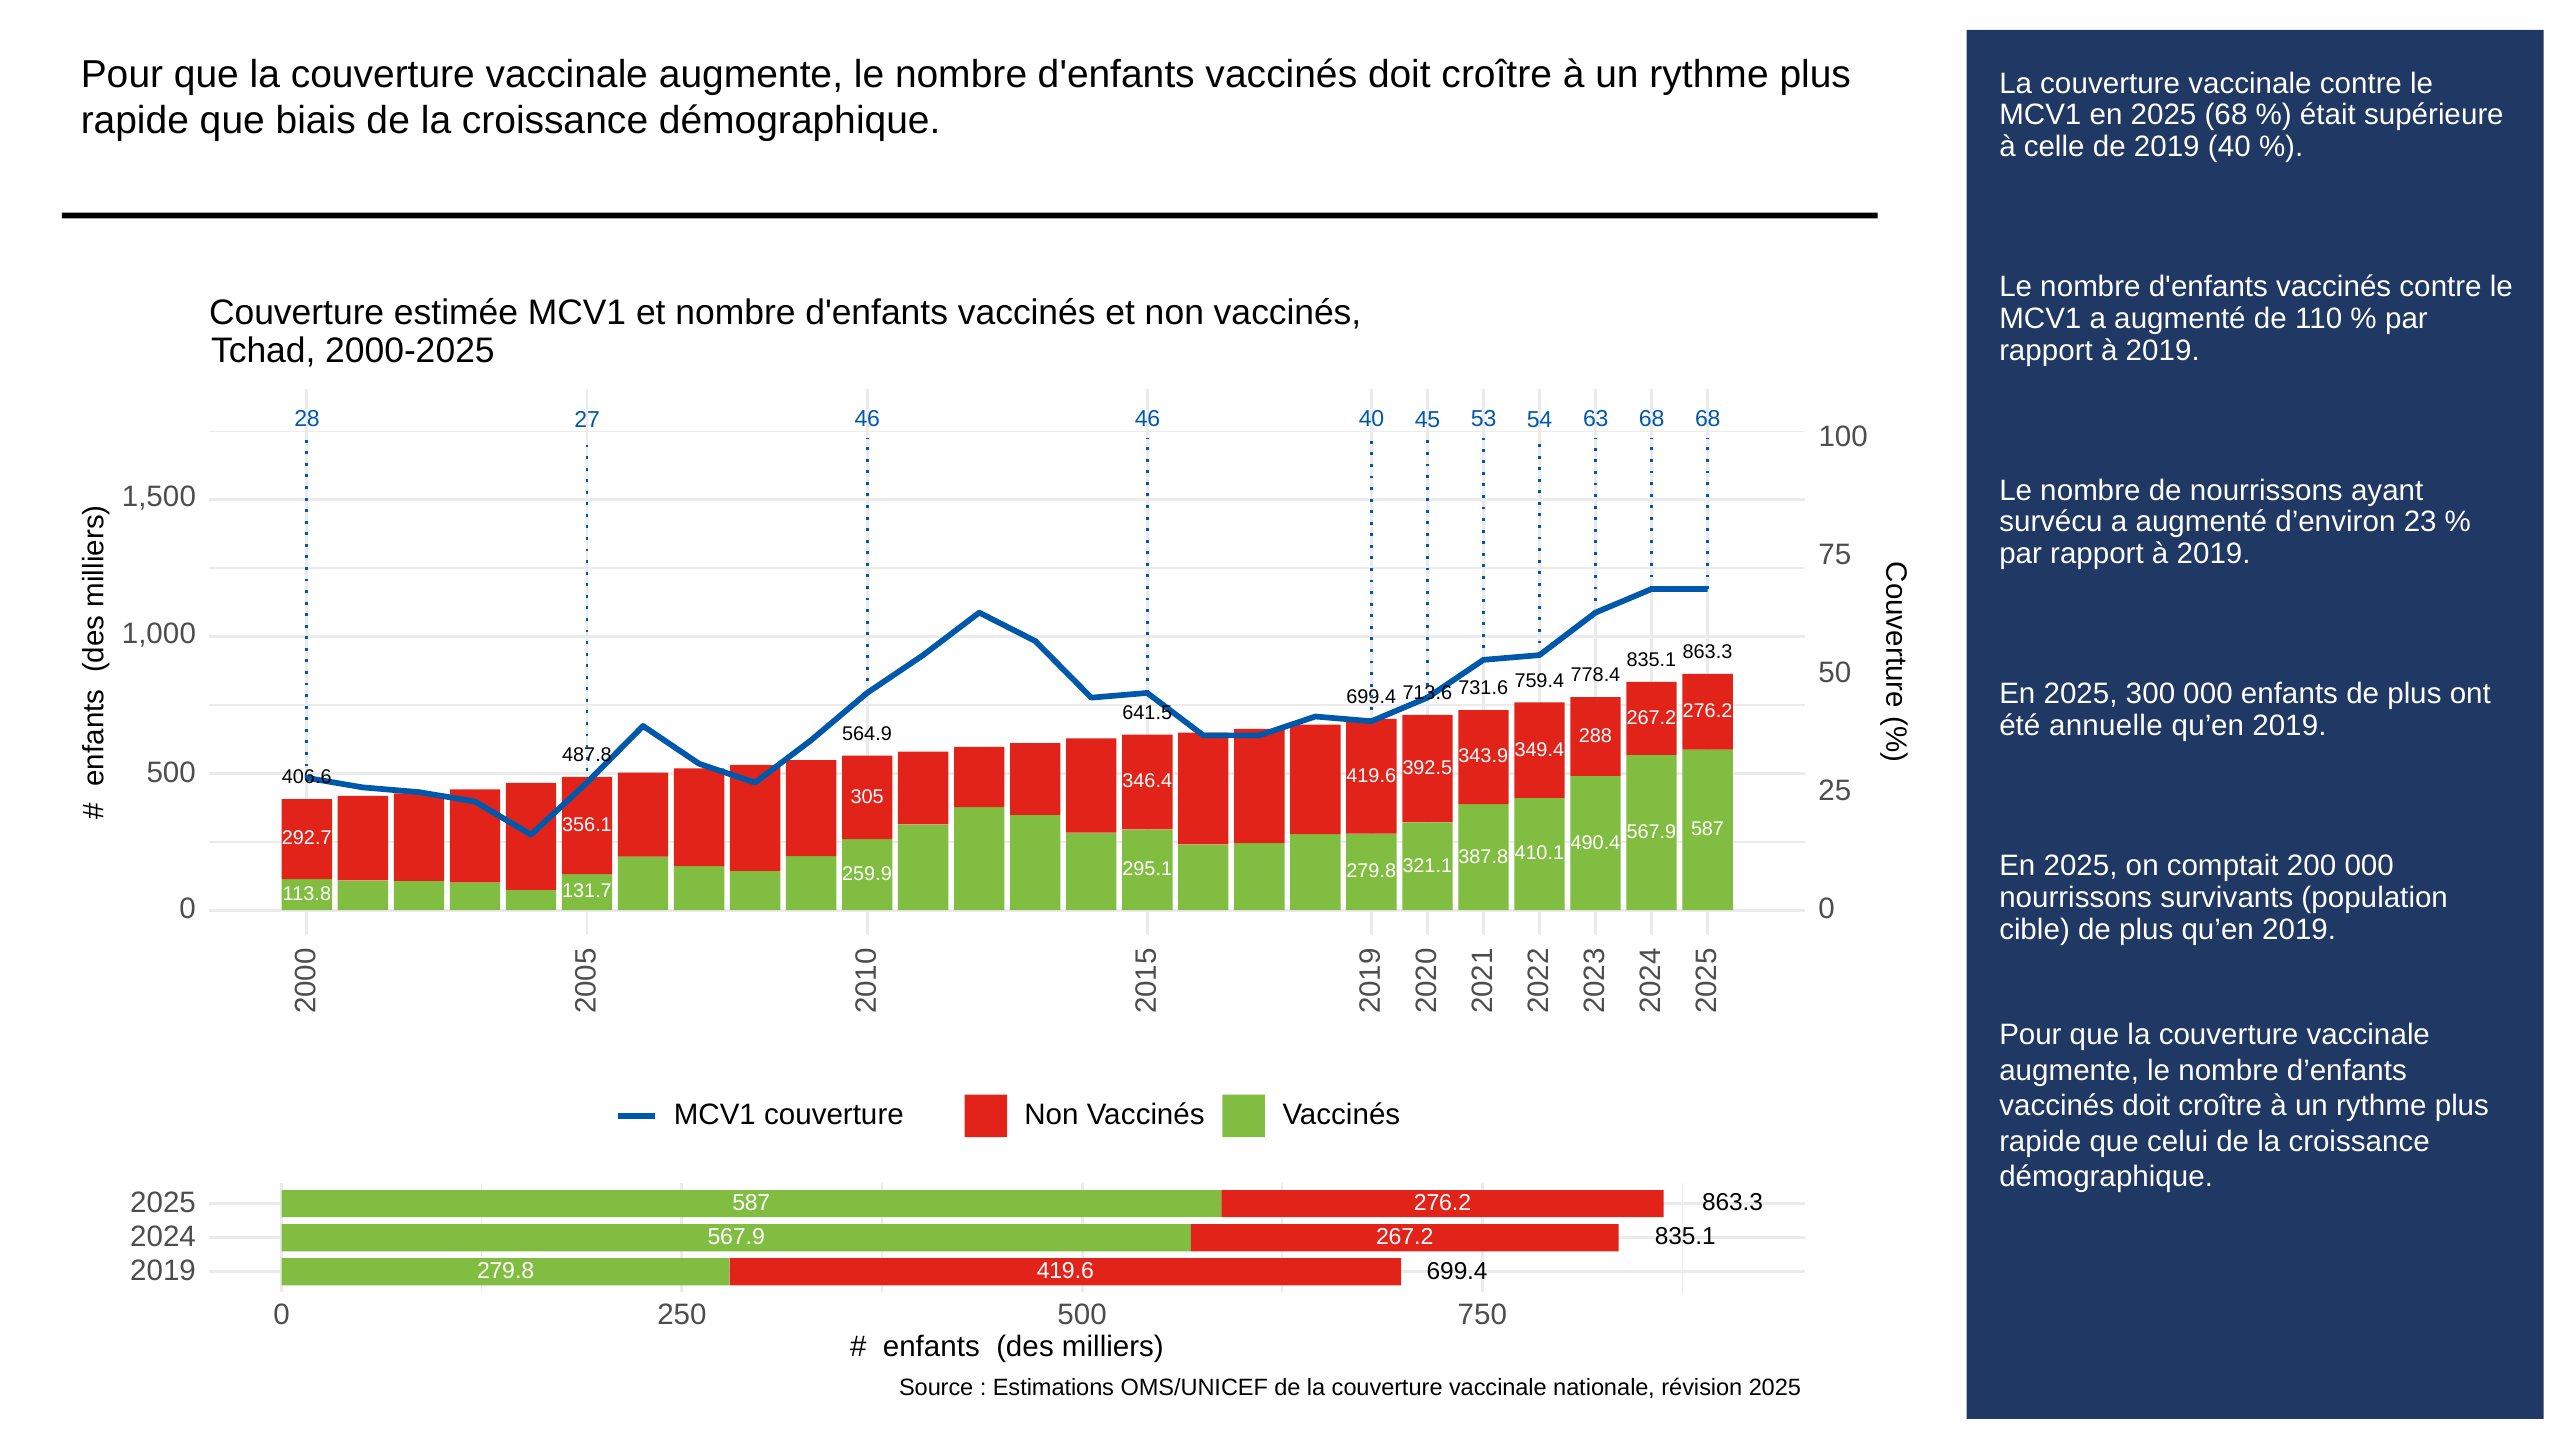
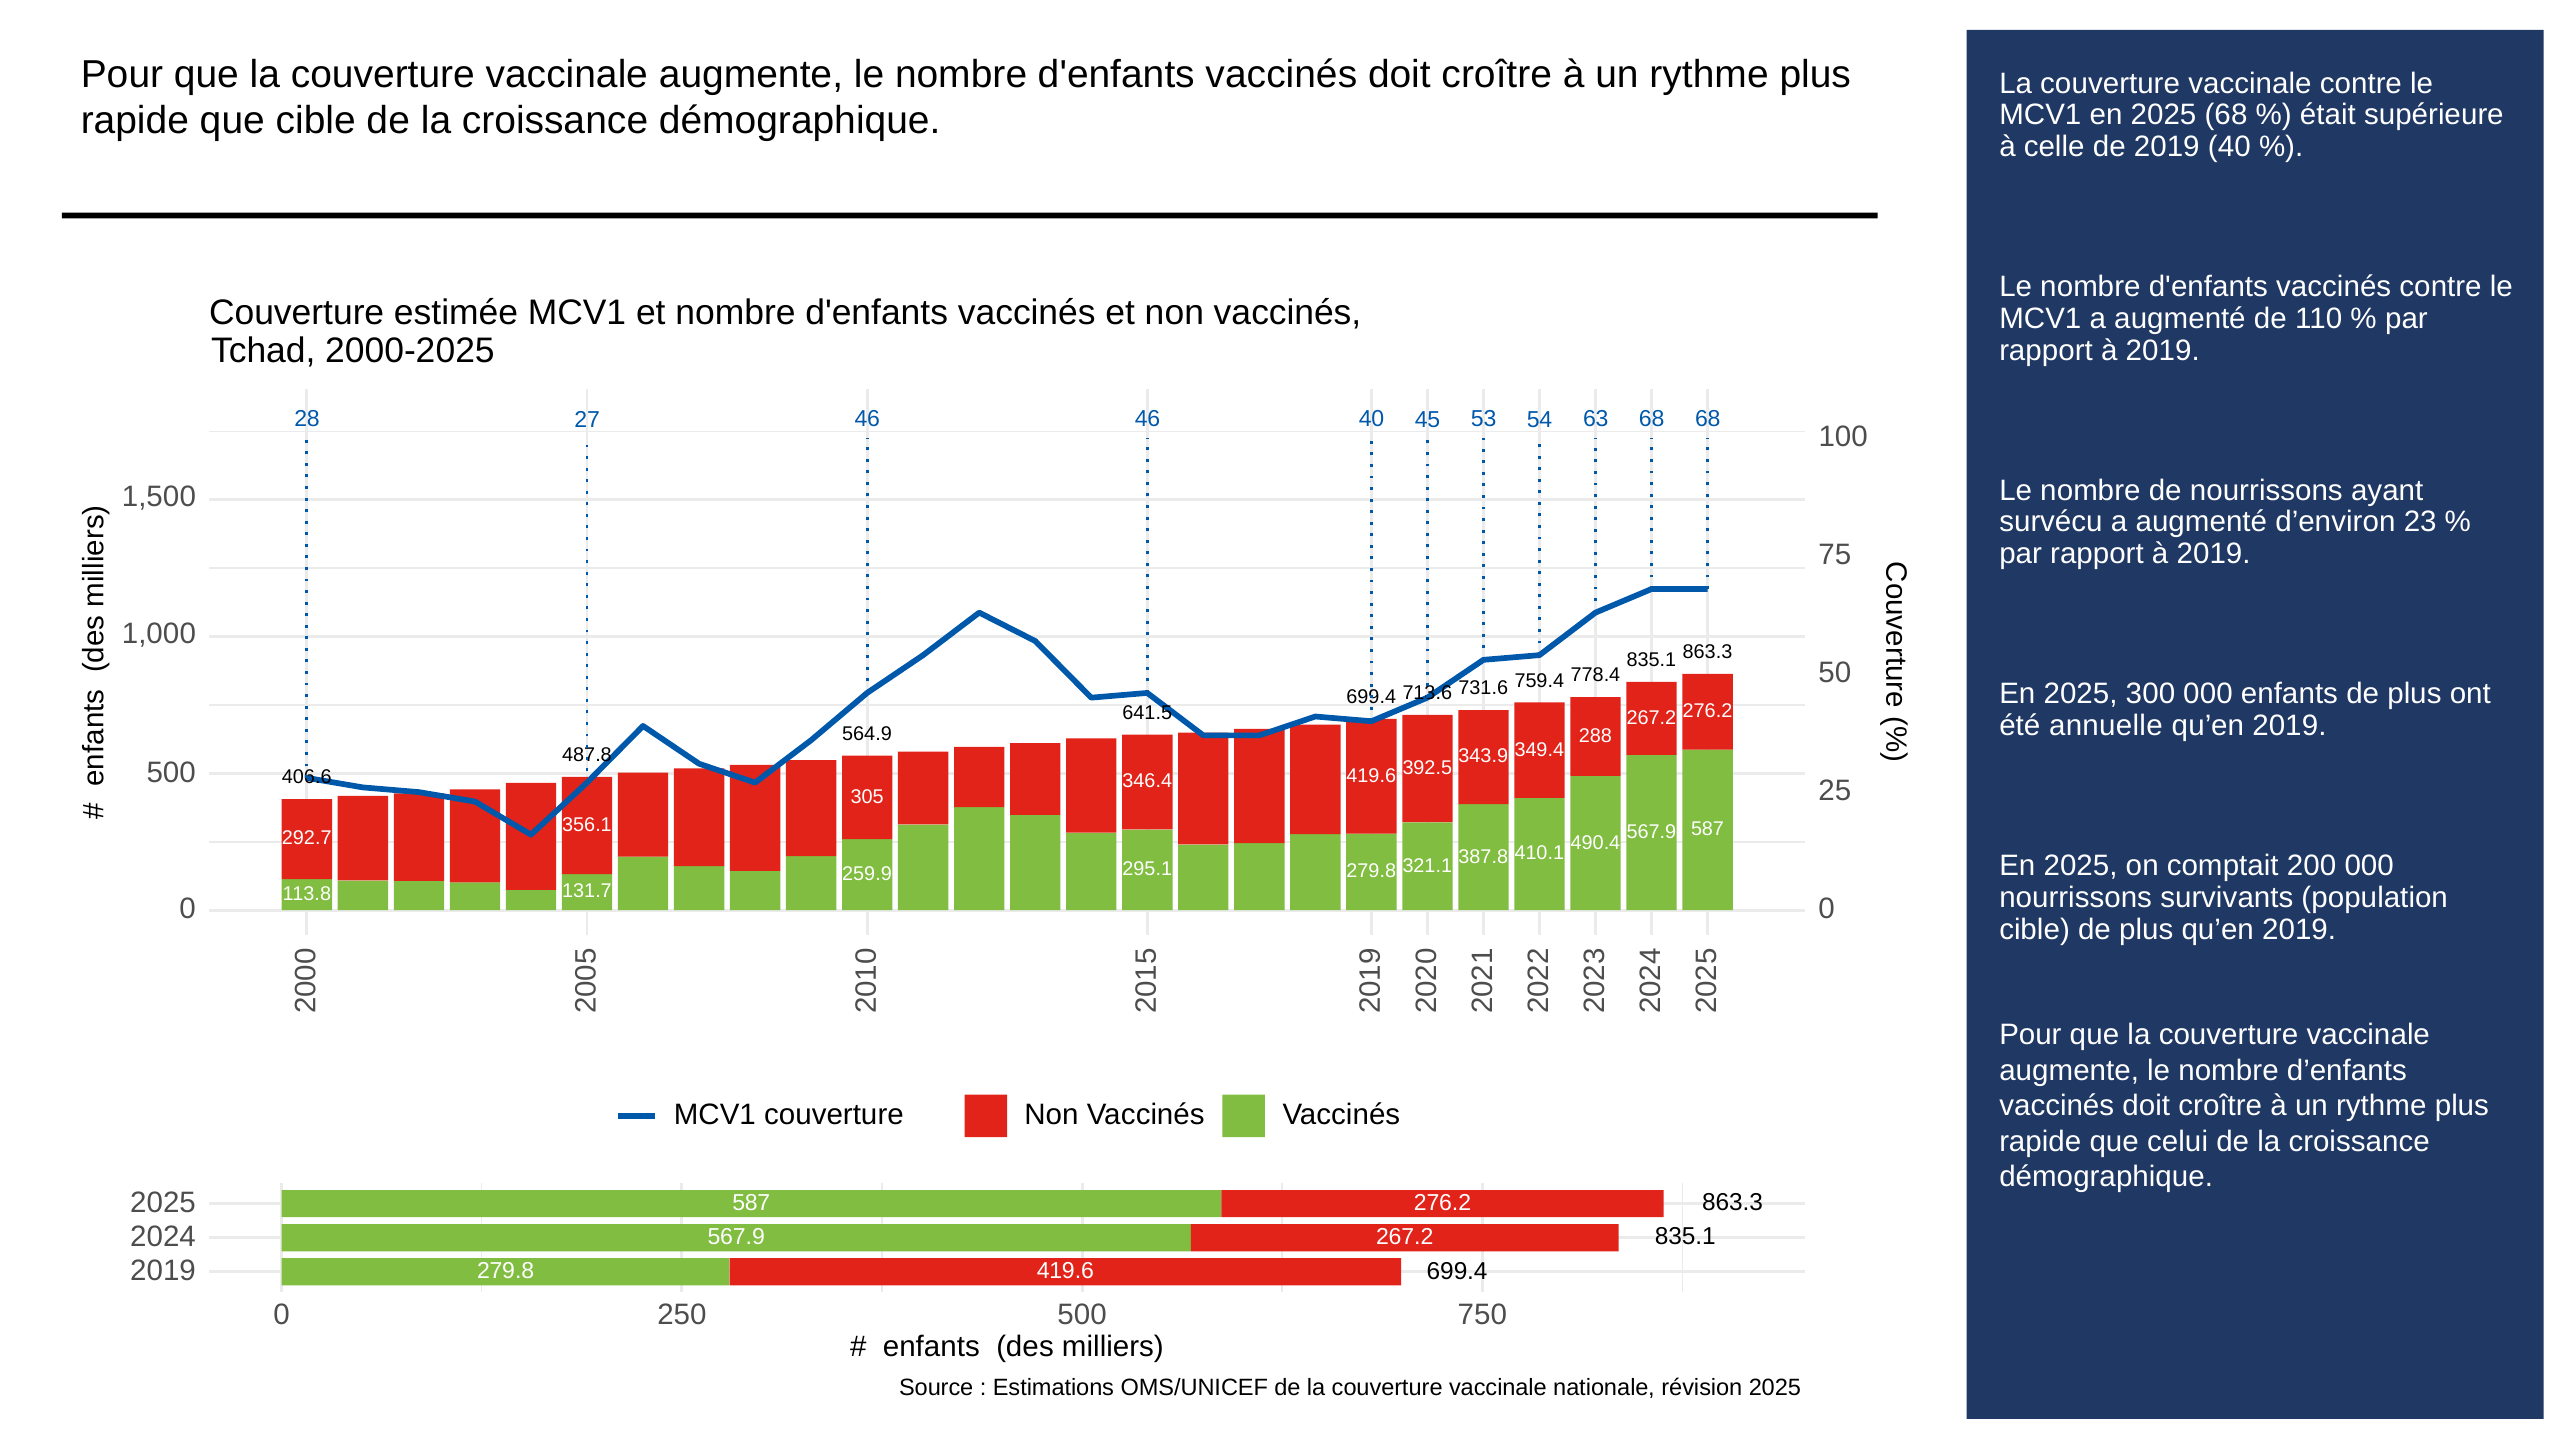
que biais: biais -> cible
